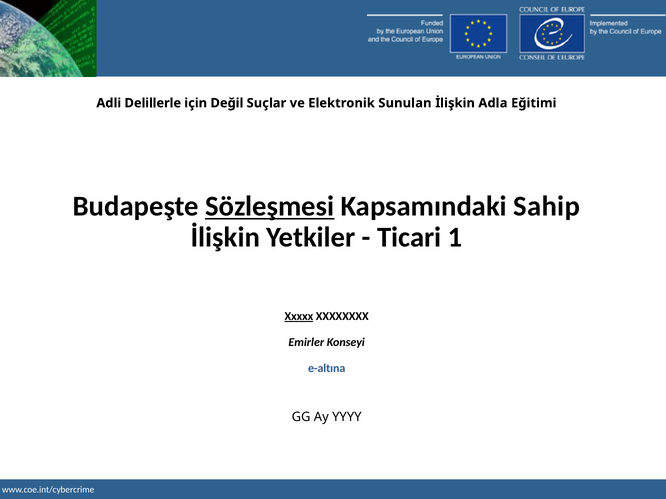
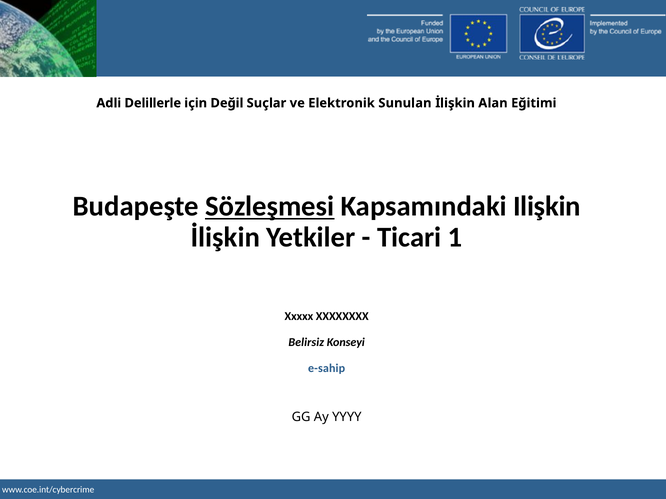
Adla: Adla -> Alan
Sahip: Sahip -> Ilişkin
Xxxxx underline: present -> none
Emirler: Emirler -> Belirsiz
e-altına: e-altına -> e-sahip
